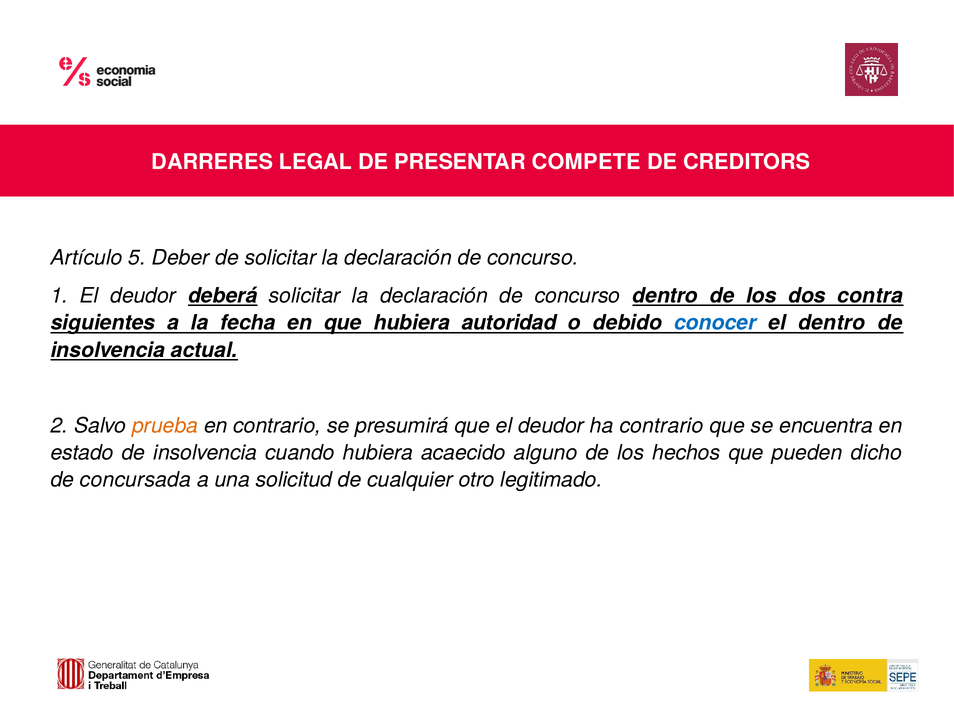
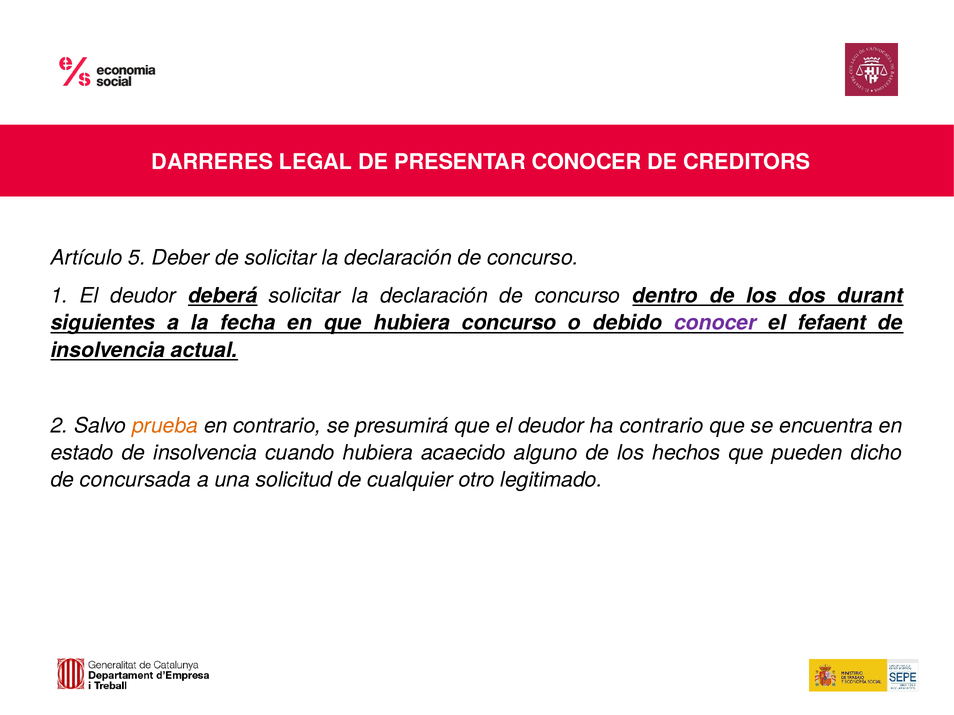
PRESENTAR COMPETE: COMPETE -> CONOCER
contra: contra -> durant
hubiera autoridad: autoridad -> concurso
conocer at (715, 323) colour: blue -> purple
el dentro: dentro -> fefaent
